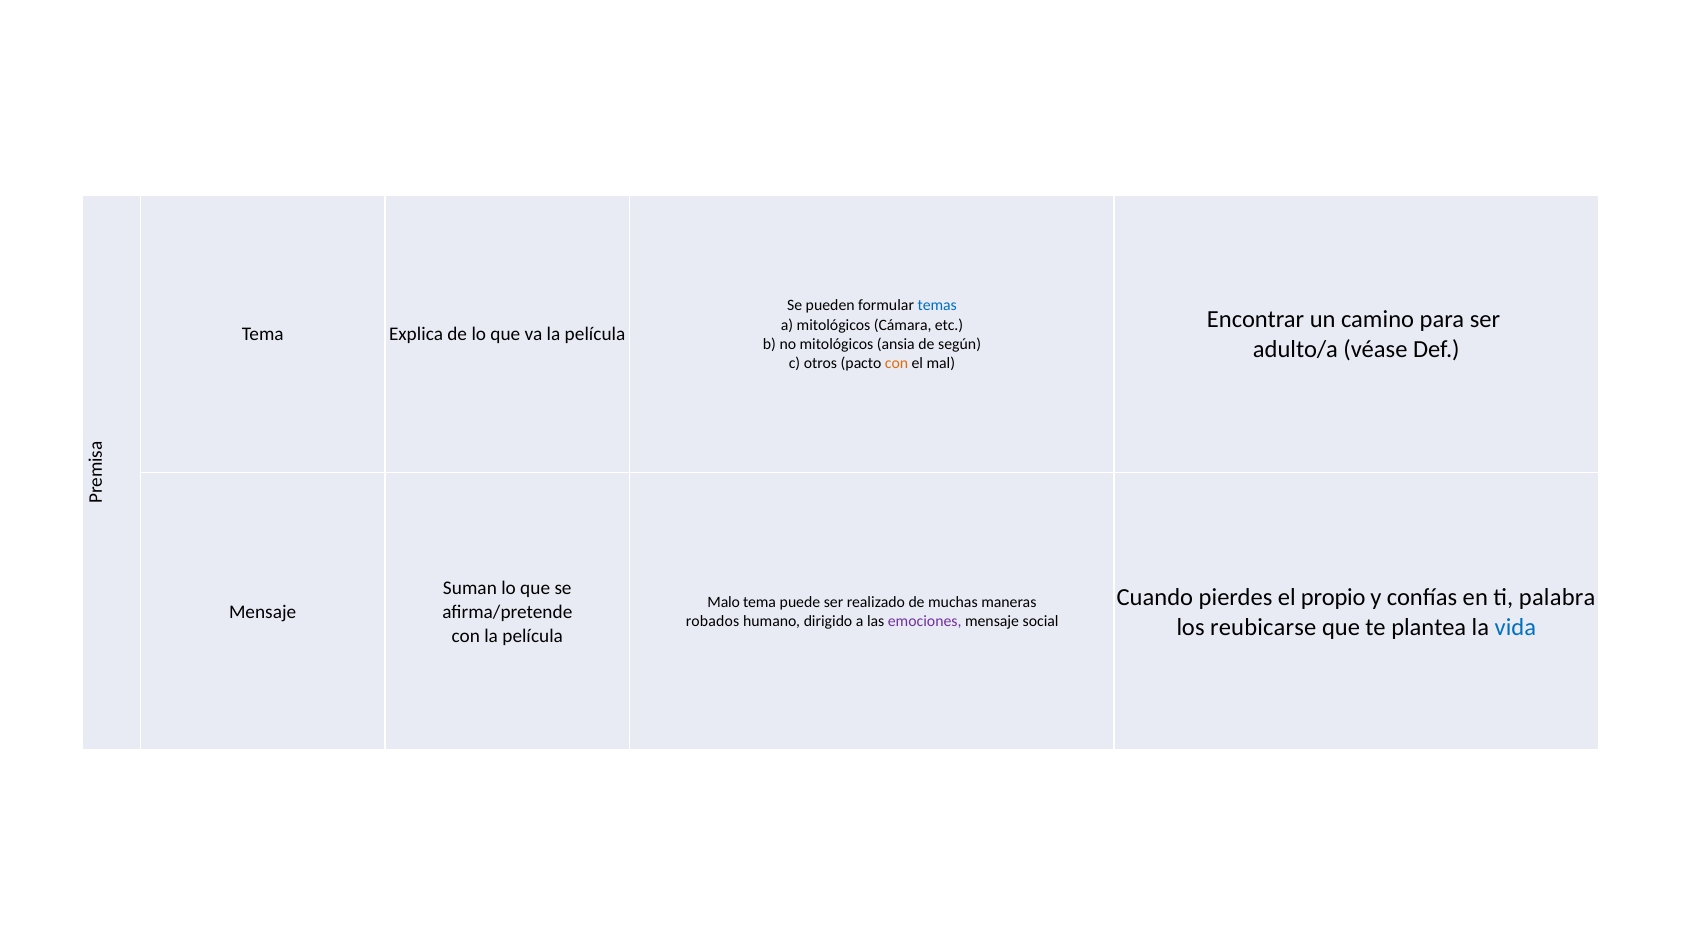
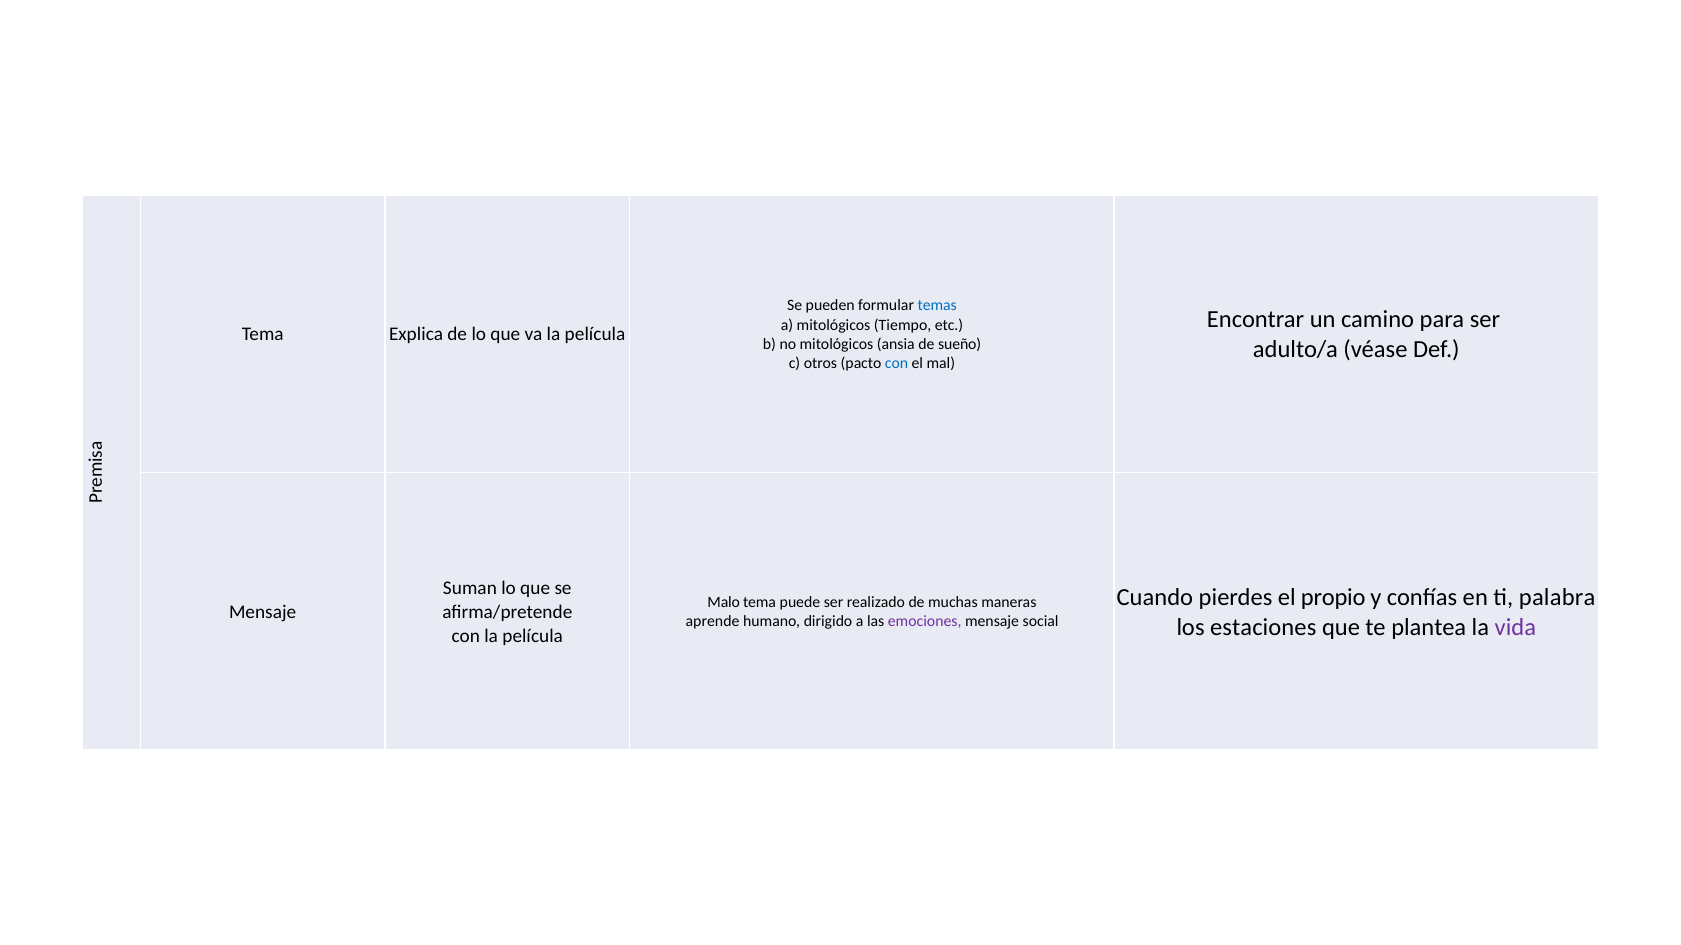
Cámara: Cámara -> Tiempo
según: según -> sueño
con at (897, 363) colour: orange -> blue
robados: robados -> aprende
reubicarse: reubicarse -> estaciones
vida colour: blue -> purple
